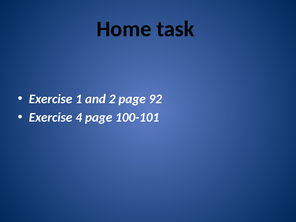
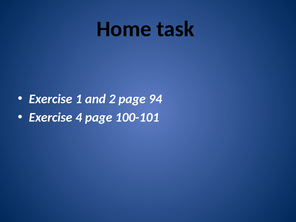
92: 92 -> 94
